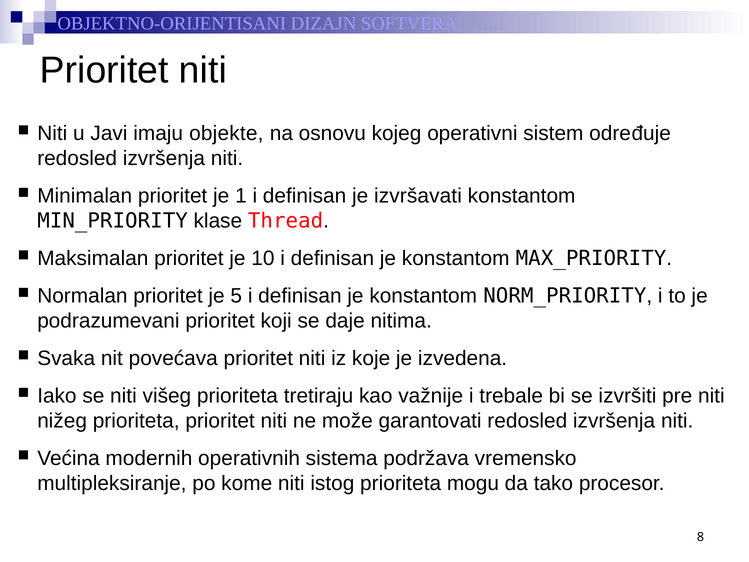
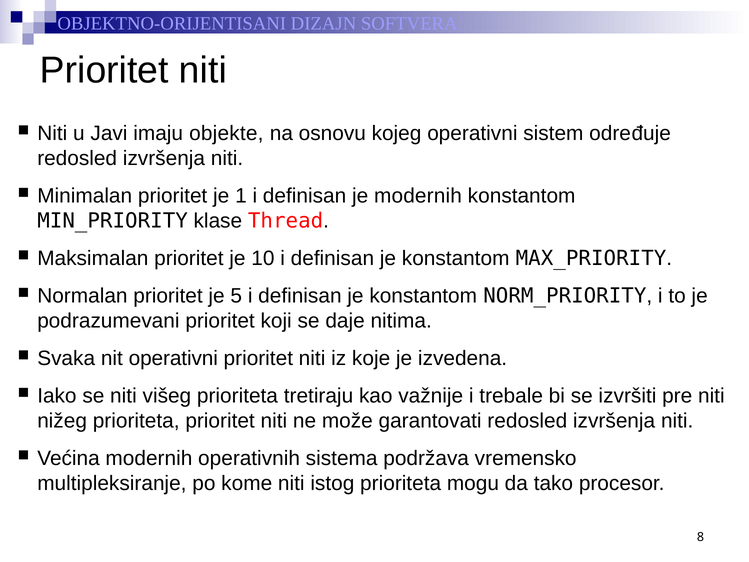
je izvršavati: izvršavati -> modernih
nit povećava: povećava -> operativni
